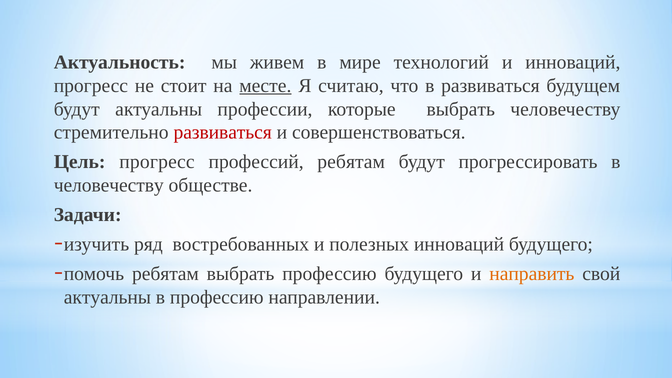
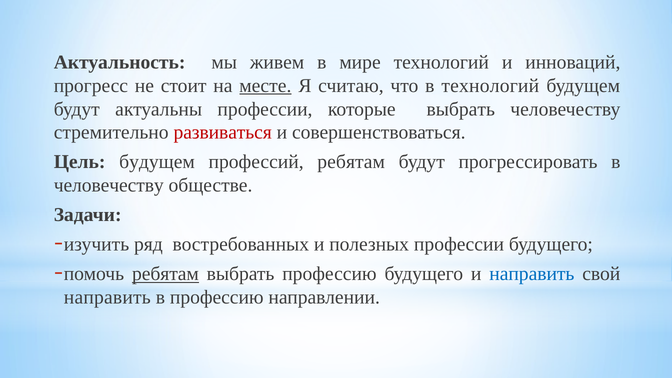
в развиваться: развиваться -> технологий
Цель прогресс: прогресс -> будущем
полезных инноваций: инноваций -> профессии
ребятам at (165, 274) underline: none -> present
направить at (532, 274) colour: orange -> blue
актуальны at (107, 297): актуальны -> направить
